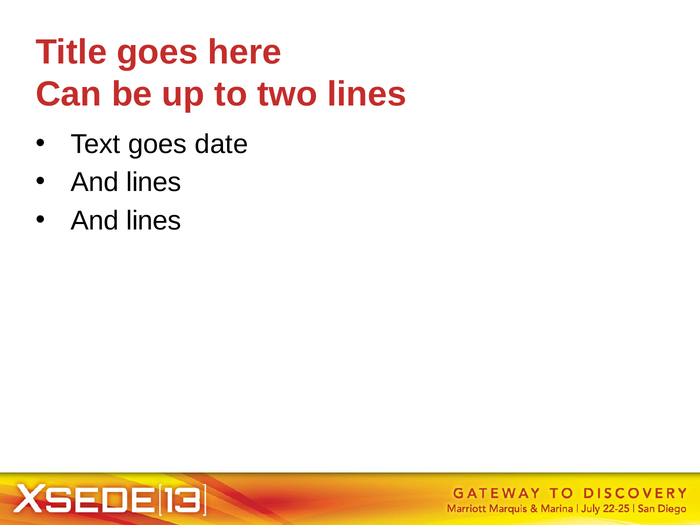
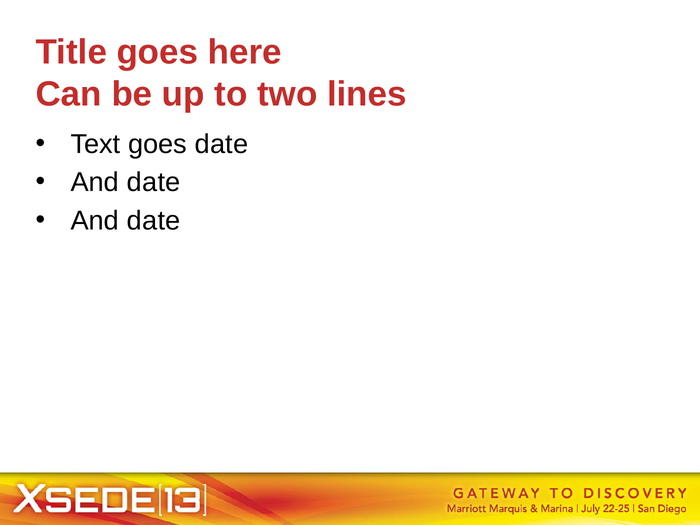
lines at (154, 182): lines -> date
lines at (154, 221): lines -> date
